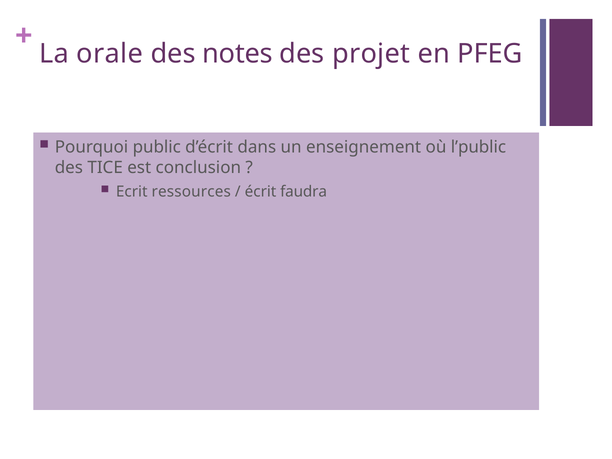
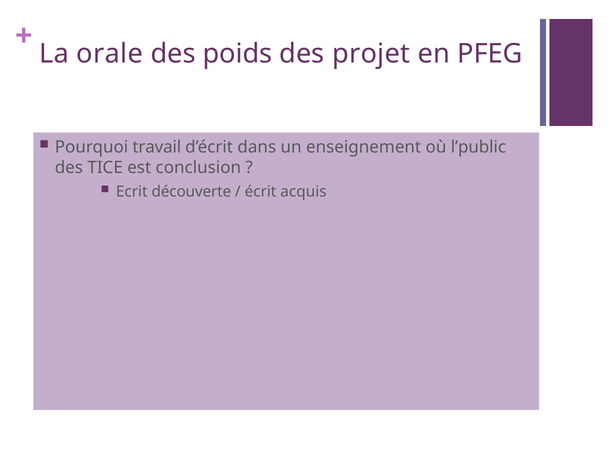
notes: notes -> poids
public: public -> travail
ressources: ressources -> découverte
faudra: faudra -> acquis
